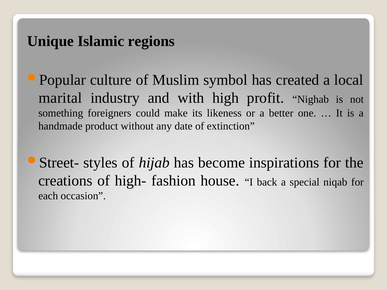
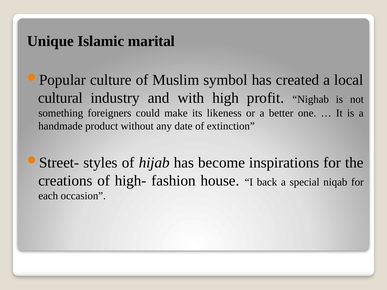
regions: regions -> marital
marital: marital -> cultural
